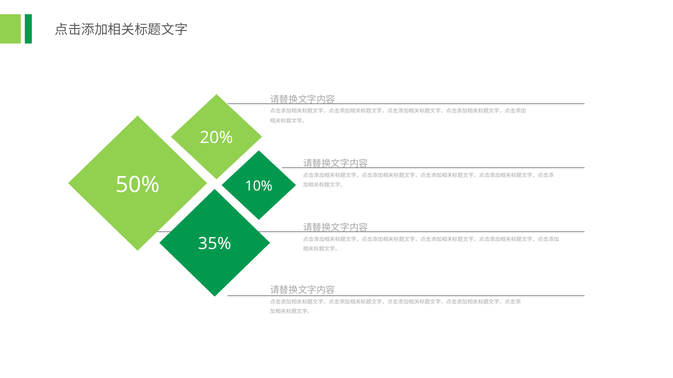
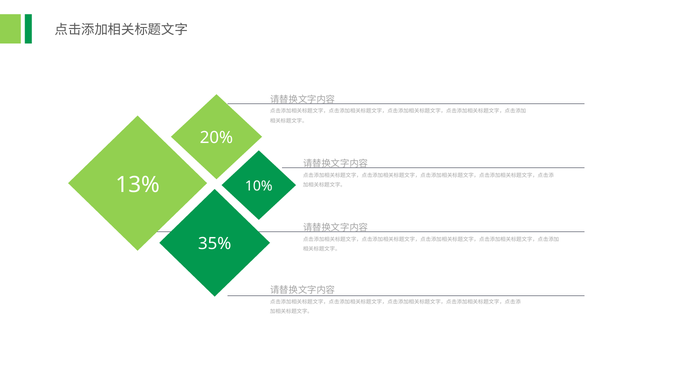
50%: 50% -> 13%
